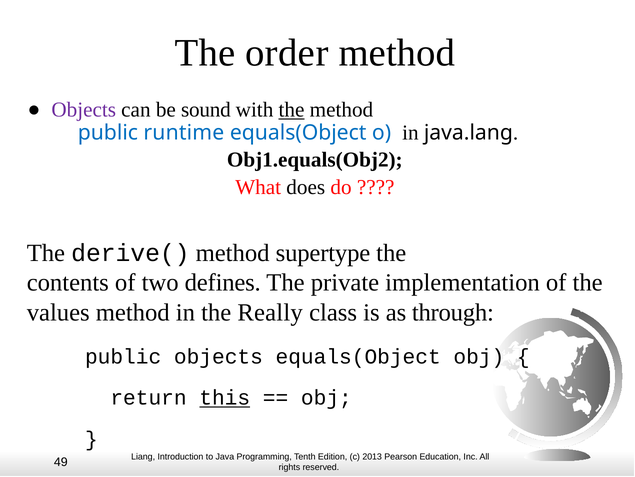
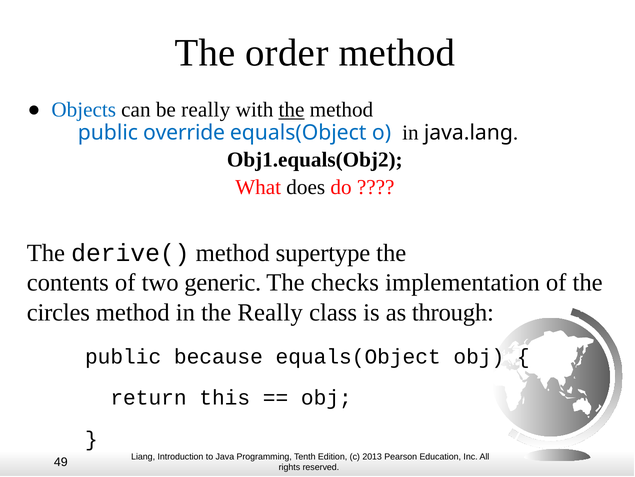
Objects at (84, 110) colour: purple -> blue
be sound: sound -> really
runtime: runtime -> override
defines: defines -> generic
private: private -> checks
values: values -> circles
public objects: objects -> because
this underline: present -> none
